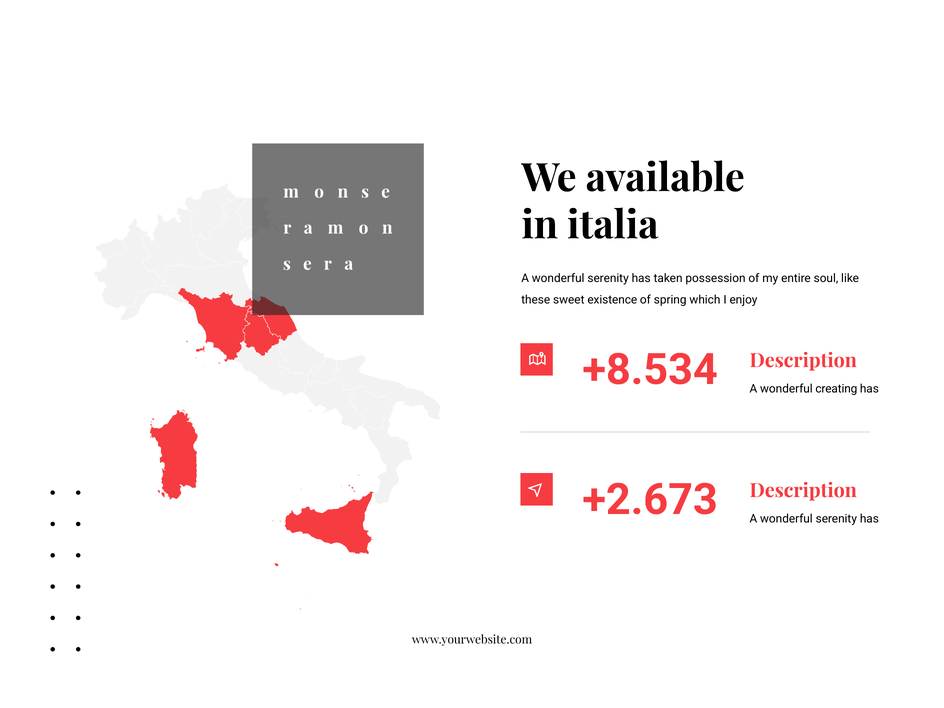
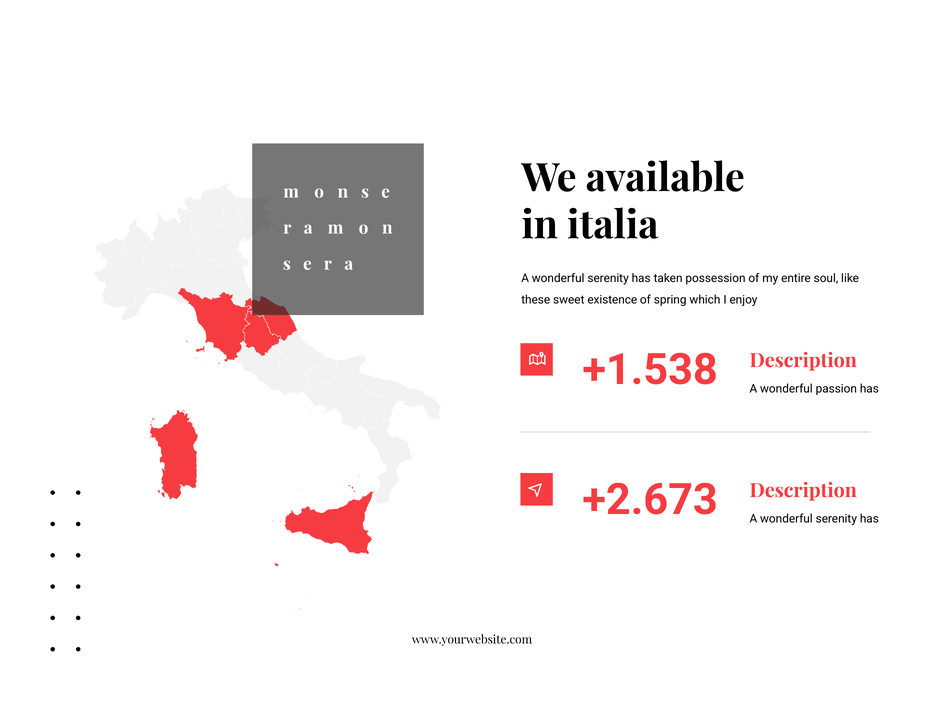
+8.534: +8.534 -> +1.538
creating: creating -> passion
